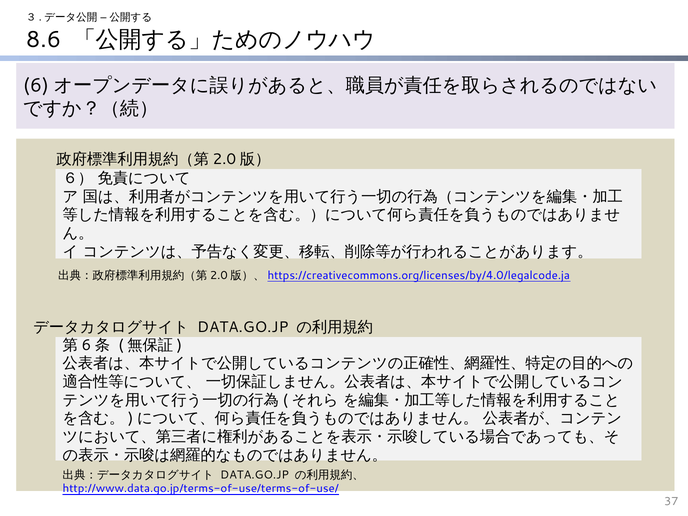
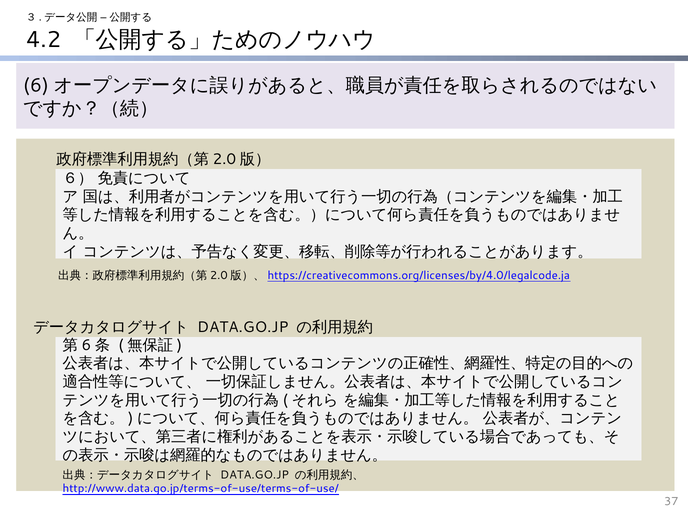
8.6: 8.6 -> 4.2
